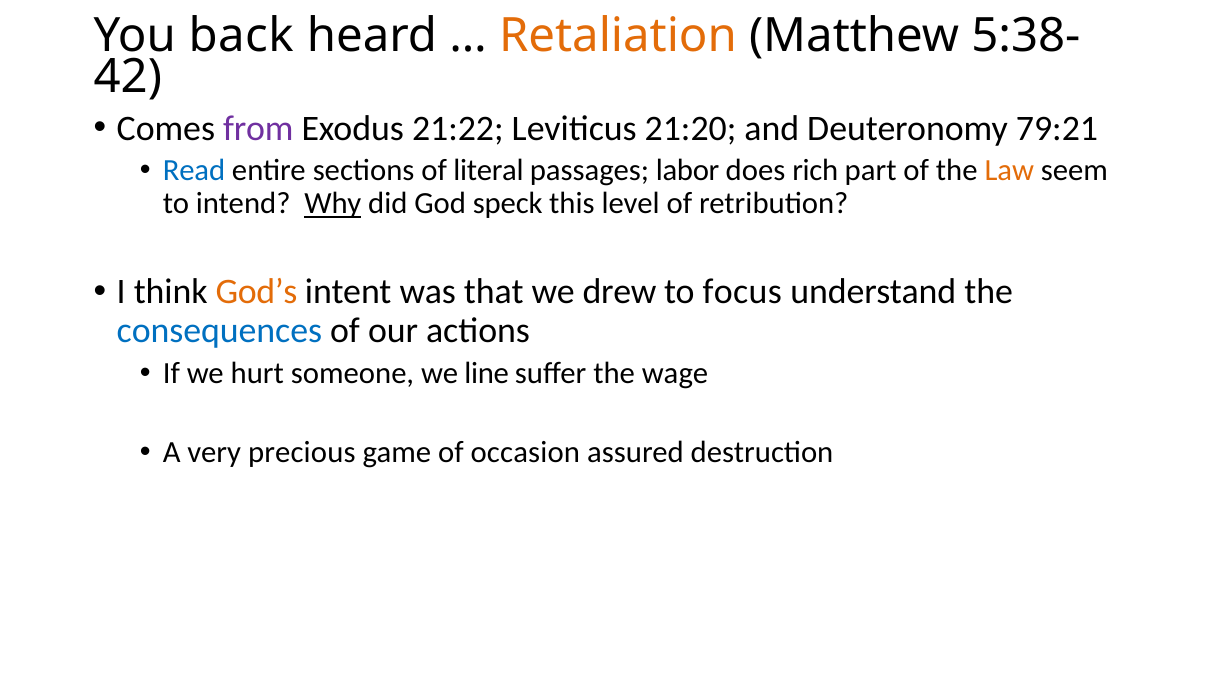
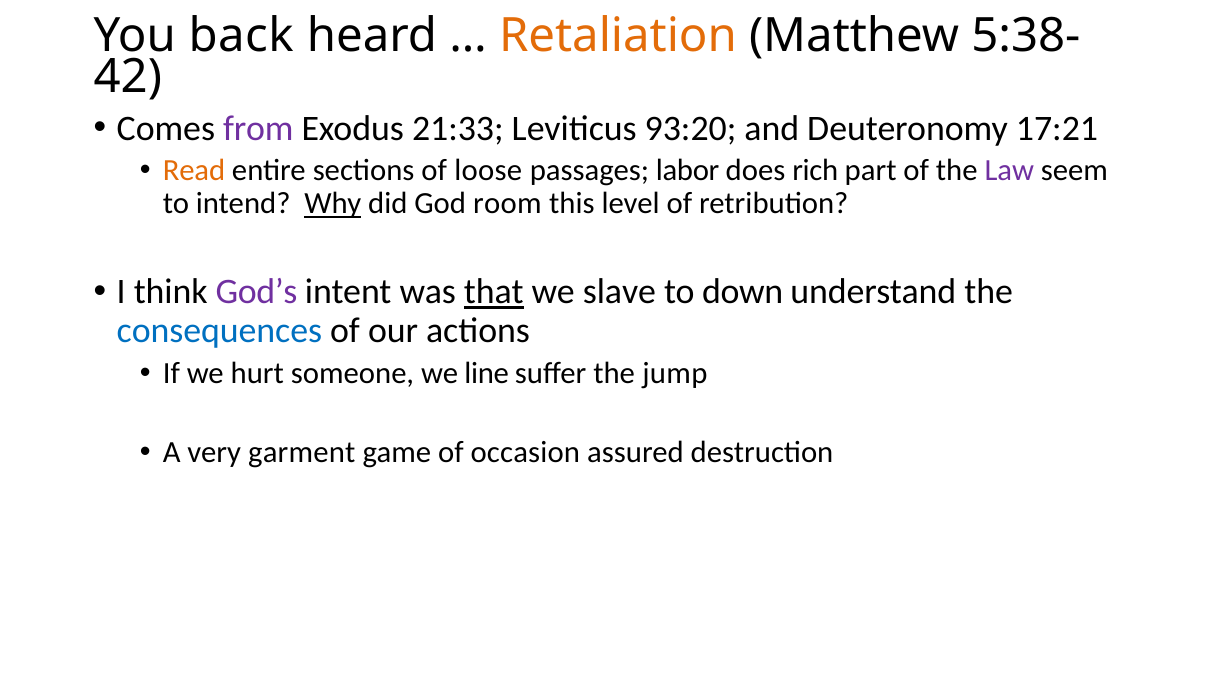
21:22: 21:22 -> 21:33
21:20: 21:20 -> 93:20
79:21: 79:21 -> 17:21
Read colour: blue -> orange
literal: literal -> loose
Law colour: orange -> purple
speck: speck -> room
God’s colour: orange -> purple
that underline: none -> present
drew: drew -> slave
focus: focus -> down
wage: wage -> jump
precious: precious -> garment
